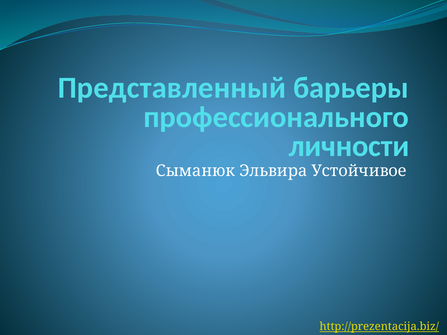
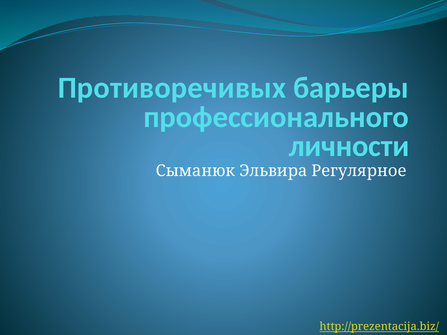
Представленный: Представленный -> Противоречивых
Устойчивое: Устойчивое -> Регулярное
